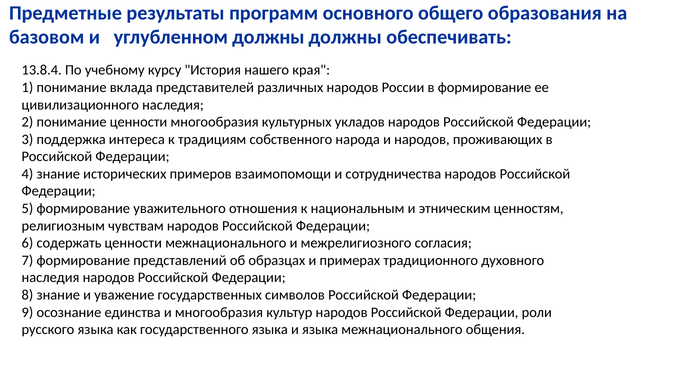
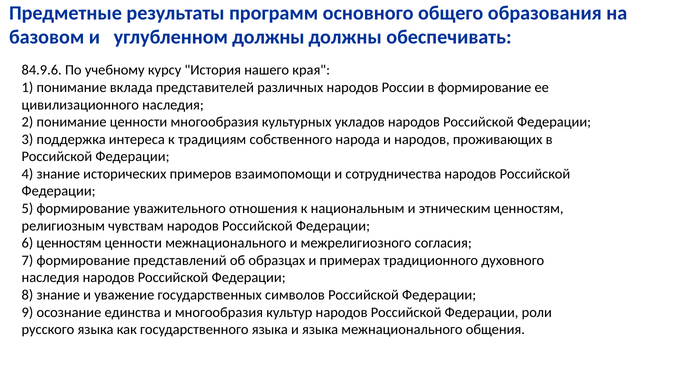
13.8.4: 13.8.4 -> 84.9.6
6 содержать: содержать -> ценностям
